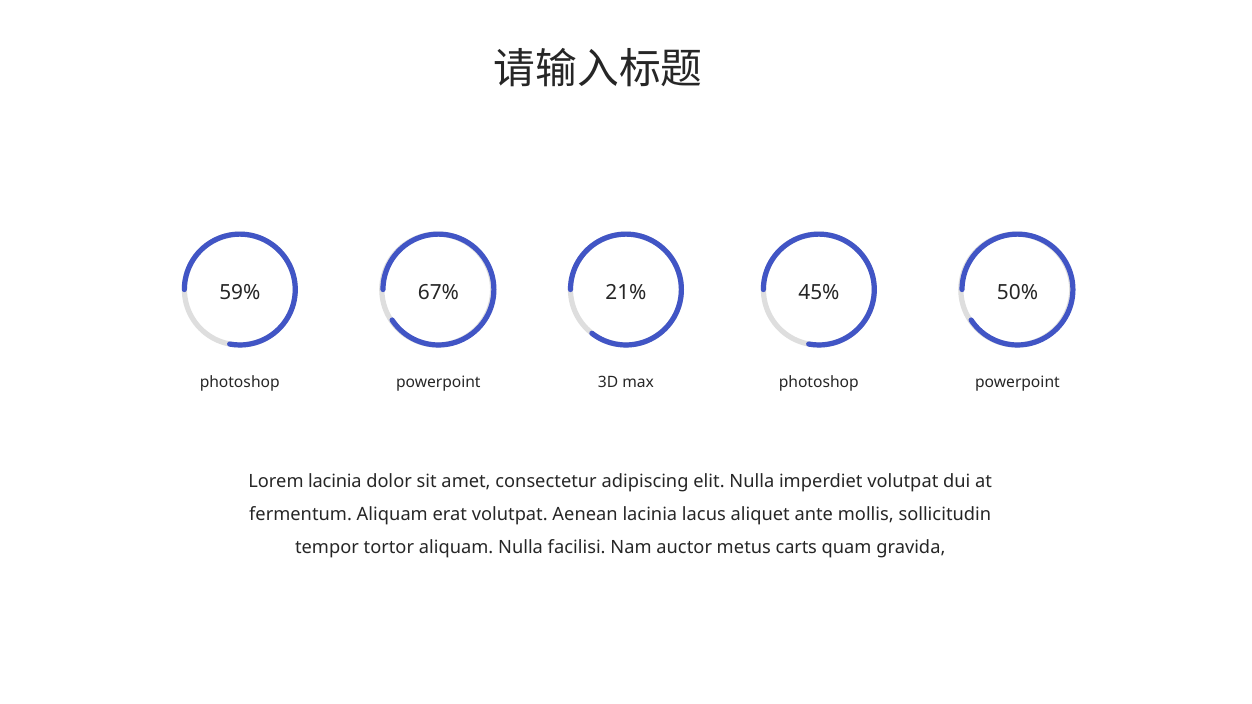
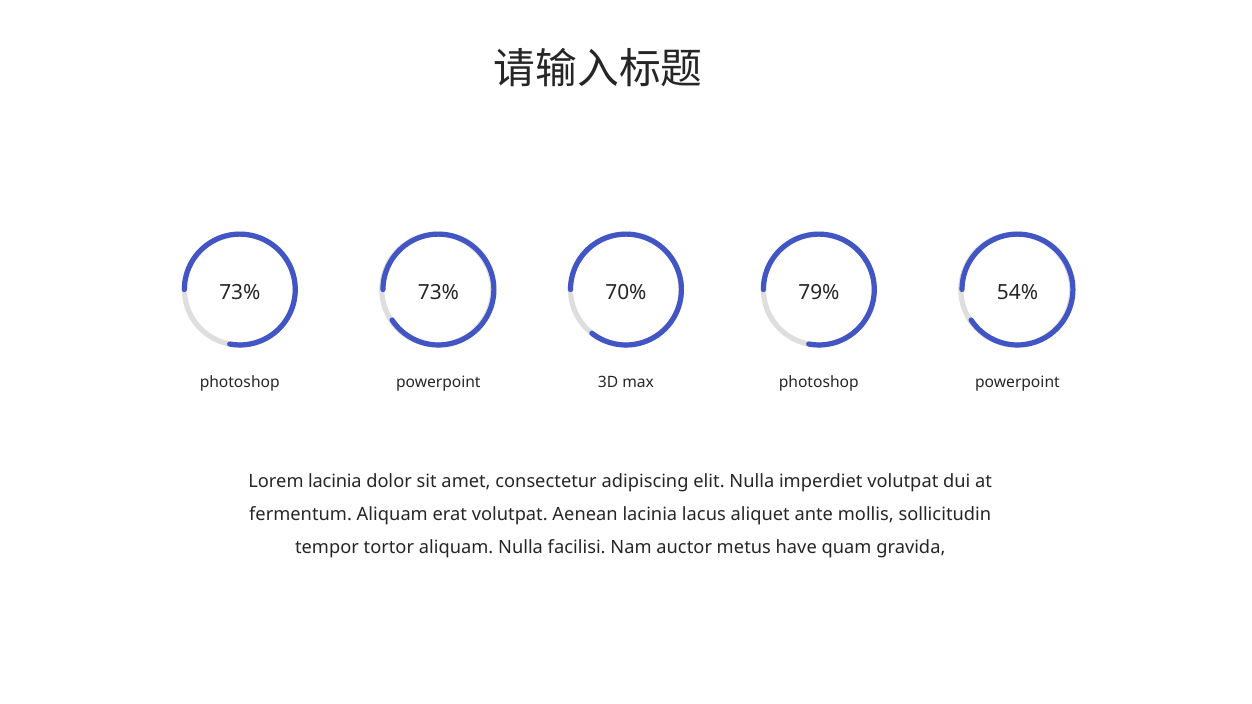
59% at (240, 293): 59% -> 73%
67% at (439, 293): 67% -> 73%
21%: 21% -> 70%
45%: 45% -> 79%
50%: 50% -> 54%
carts: carts -> have
